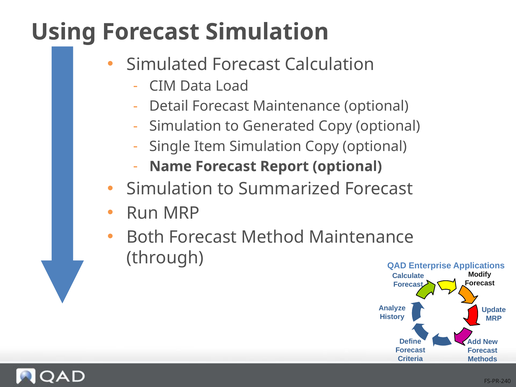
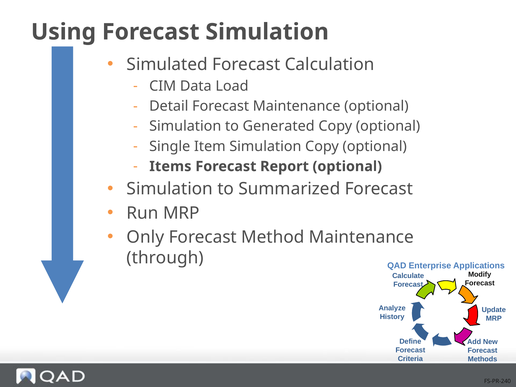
Name: Name -> Items
Both: Both -> Only
